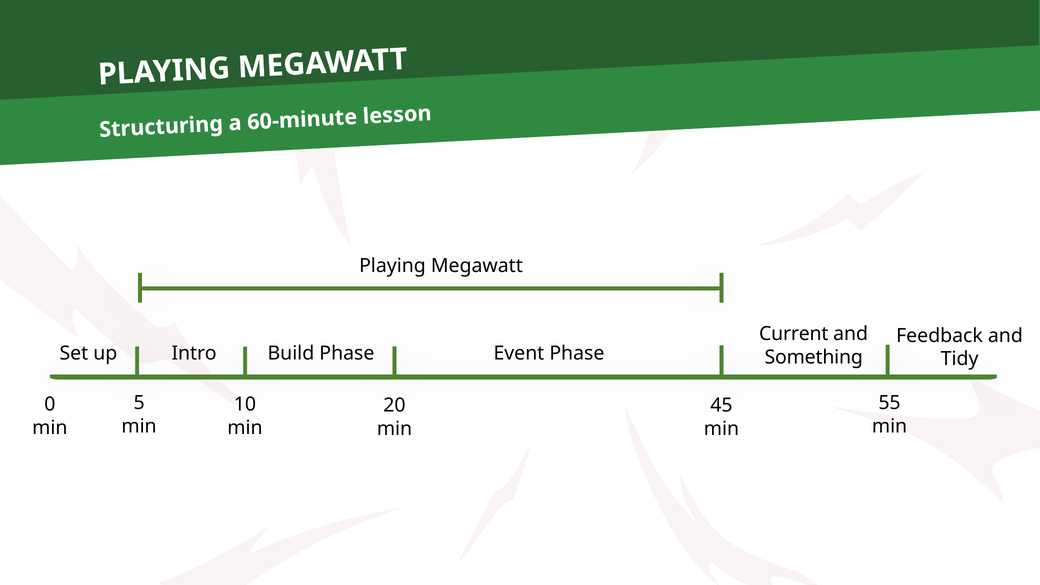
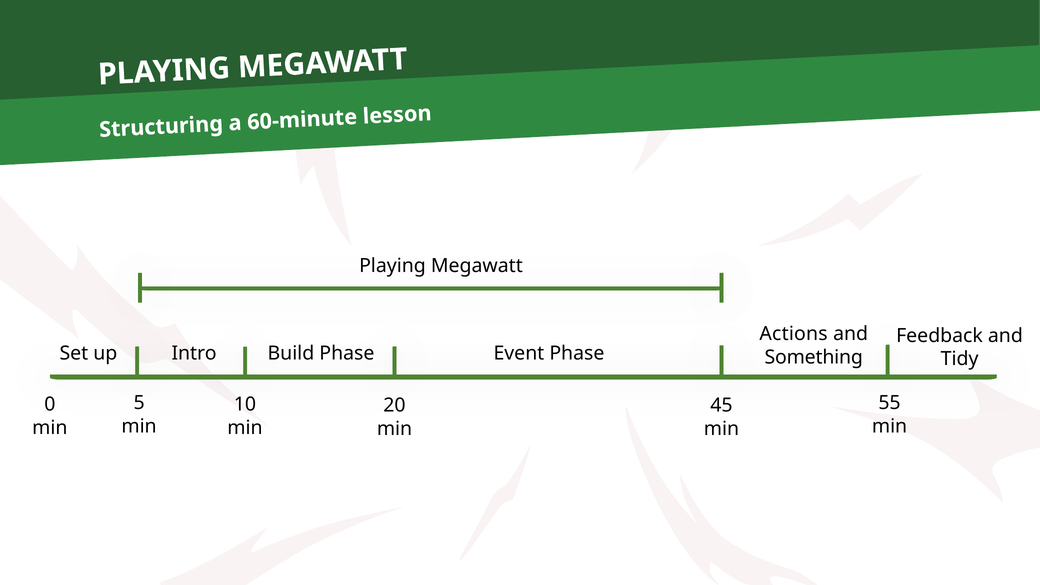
Current: Current -> Actions
